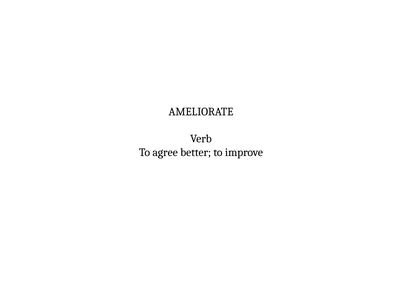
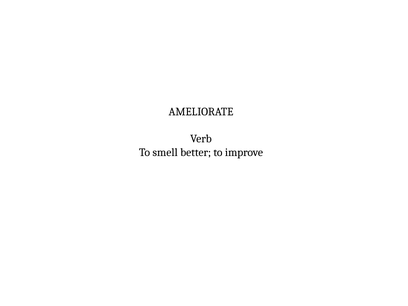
agree: agree -> smell
